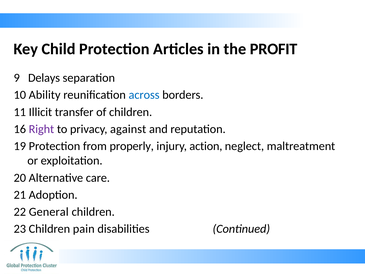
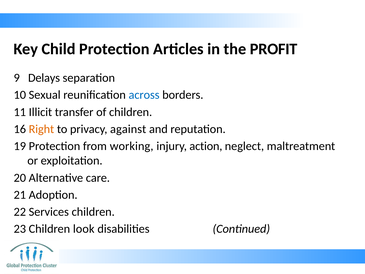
Ability: Ability -> Sexual
Right colour: purple -> orange
properly: properly -> working
General: General -> Services
pain: pain -> look
